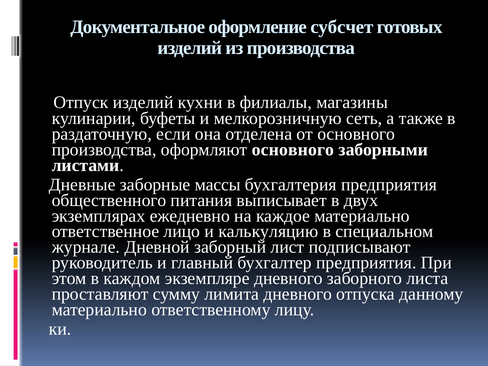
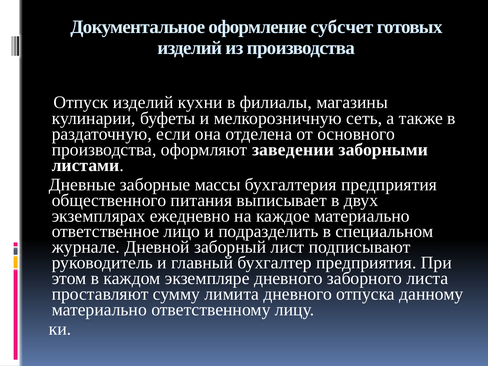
оформляют основного: основного -> заведении
калькуляцию: калькуляцию -> подразделить
